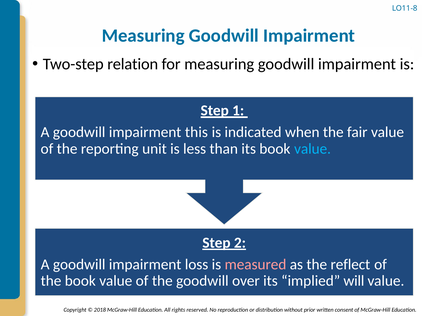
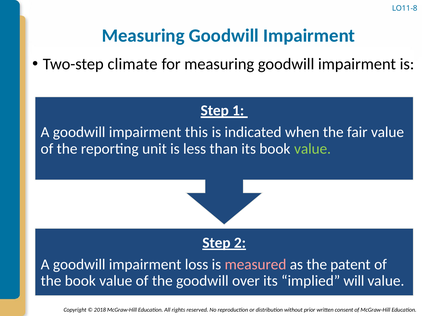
relation: relation -> climate
value at (313, 149) colour: light blue -> light green
reflect: reflect -> patent
